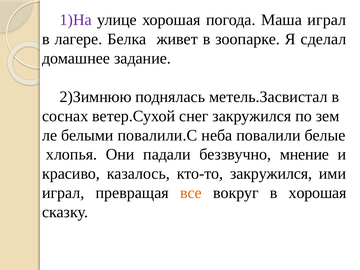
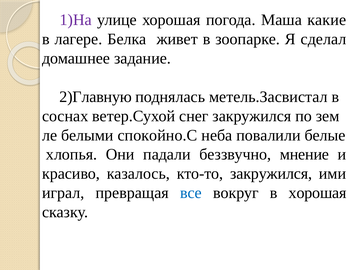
Маша играл: играл -> какие
2)Зимнюю: 2)Зимнюю -> 2)Главную
повалили.С: повалили.С -> спокойно.С
все colour: orange -> blue
